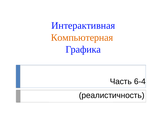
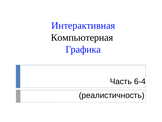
Компьютерная colour: orange -> black
